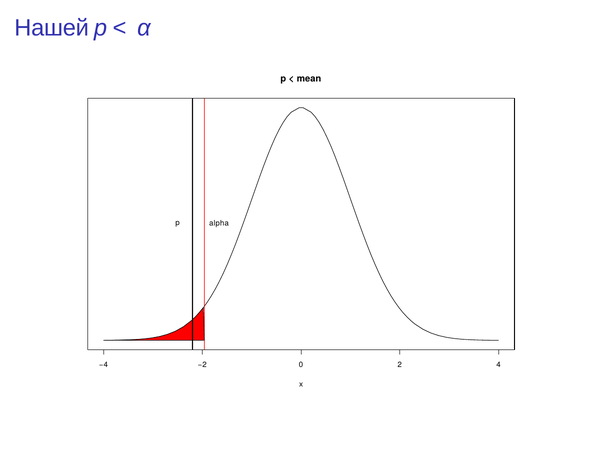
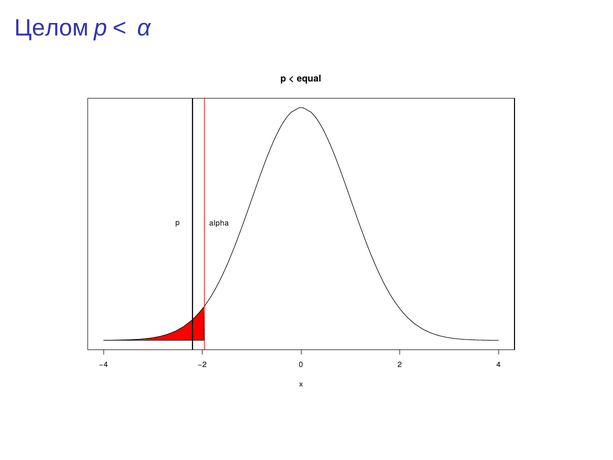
Нашей: Нашей -> Целом
mean: mean -> equal
